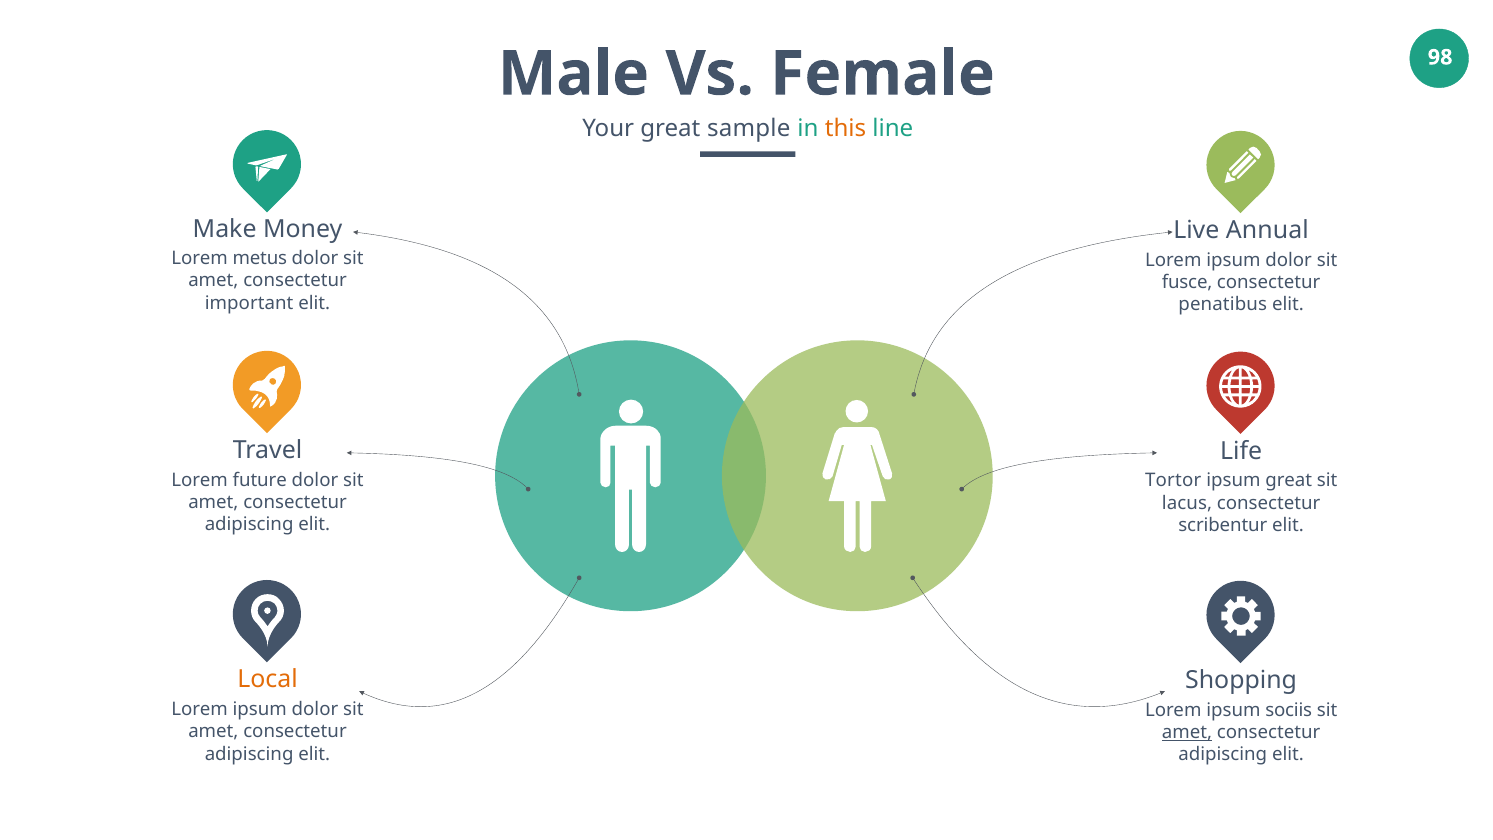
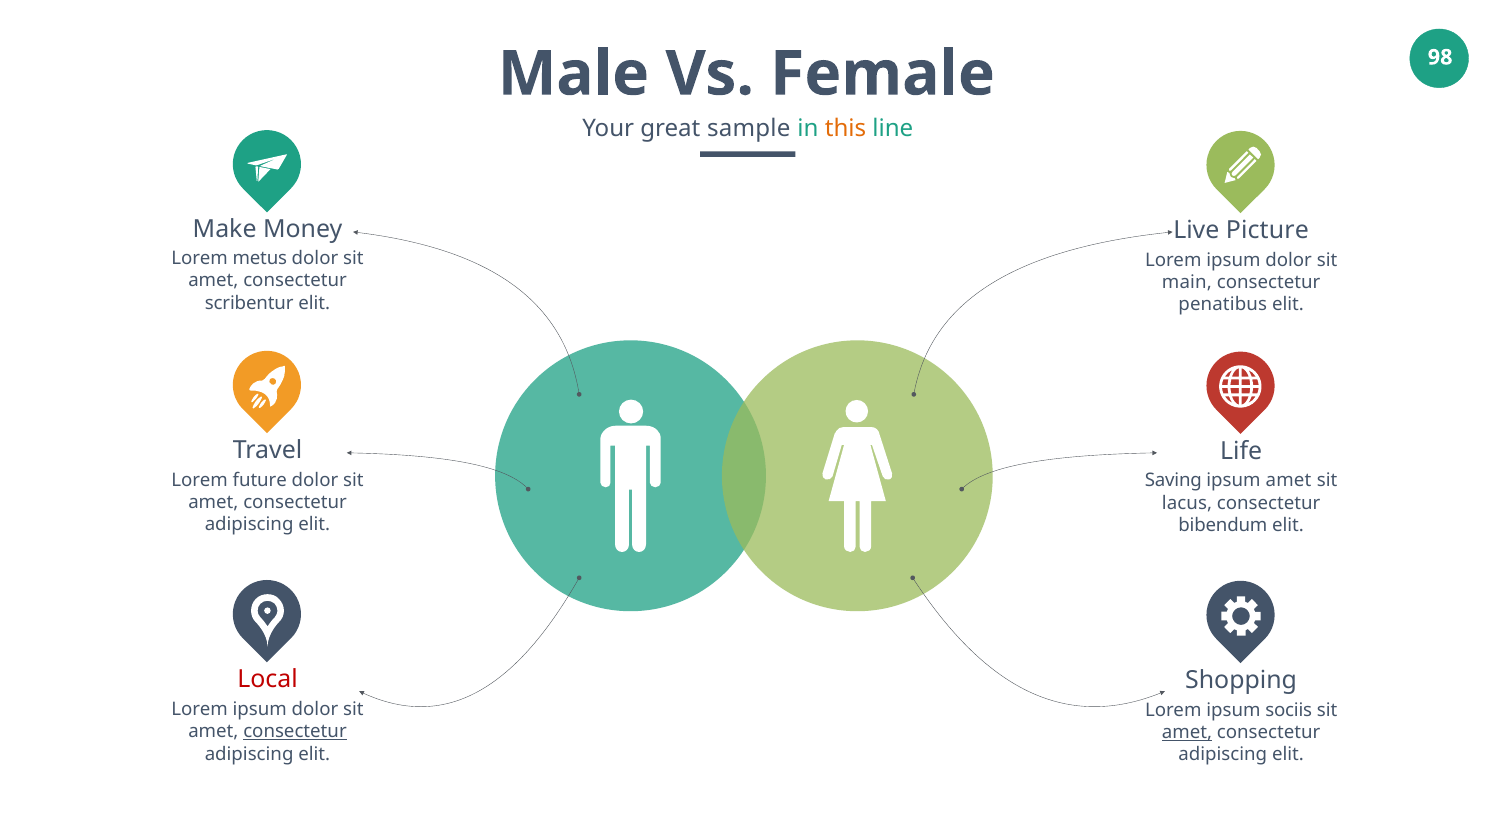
Annual: Annual -> Picture
fusce: fusce -> main
important: important -> scribentur
Tortor: Tortor -> Saving
ipsum great: great -> amet
scribentur: scribentur -> bibendum
Local colour: orange -> red
consectetur at (295, 732) underline: none -> present
